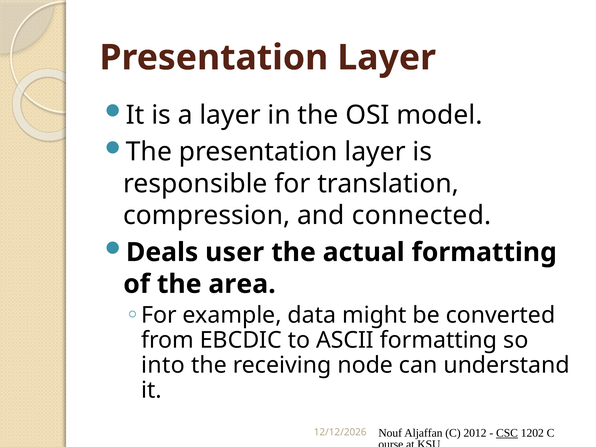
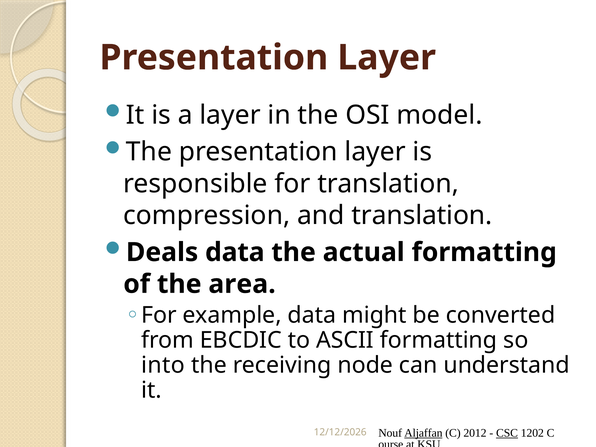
and connected: connected -> translation
Deals user: user -> data
Aljaffan underline: none -> present
